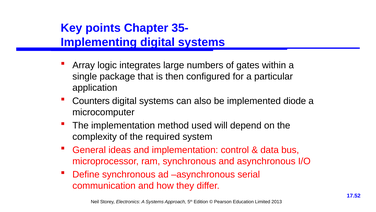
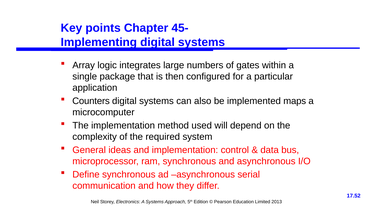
35-: 35- -> 45-
diode: diode -> maps
